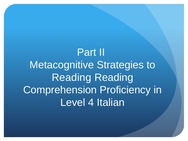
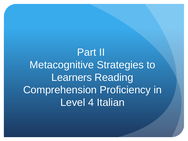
Reading at (72, 77): Reading -> Learners
